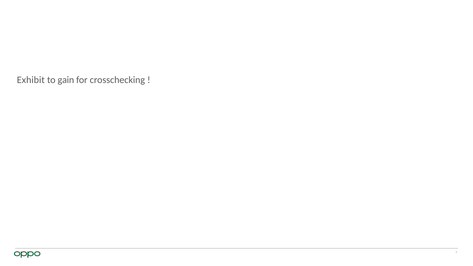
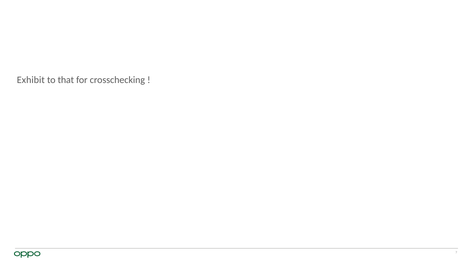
gain: gain -> that
